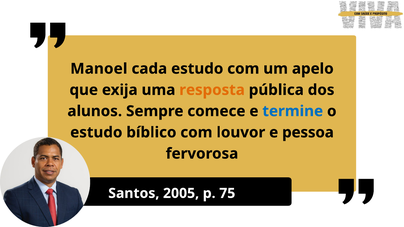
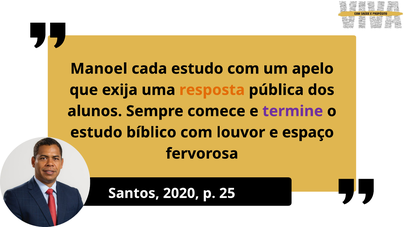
termine colour: blue -> purple
pessoa: pessoa -> espaço
2005: 2005 -> 2020
75: 75 -> 25
